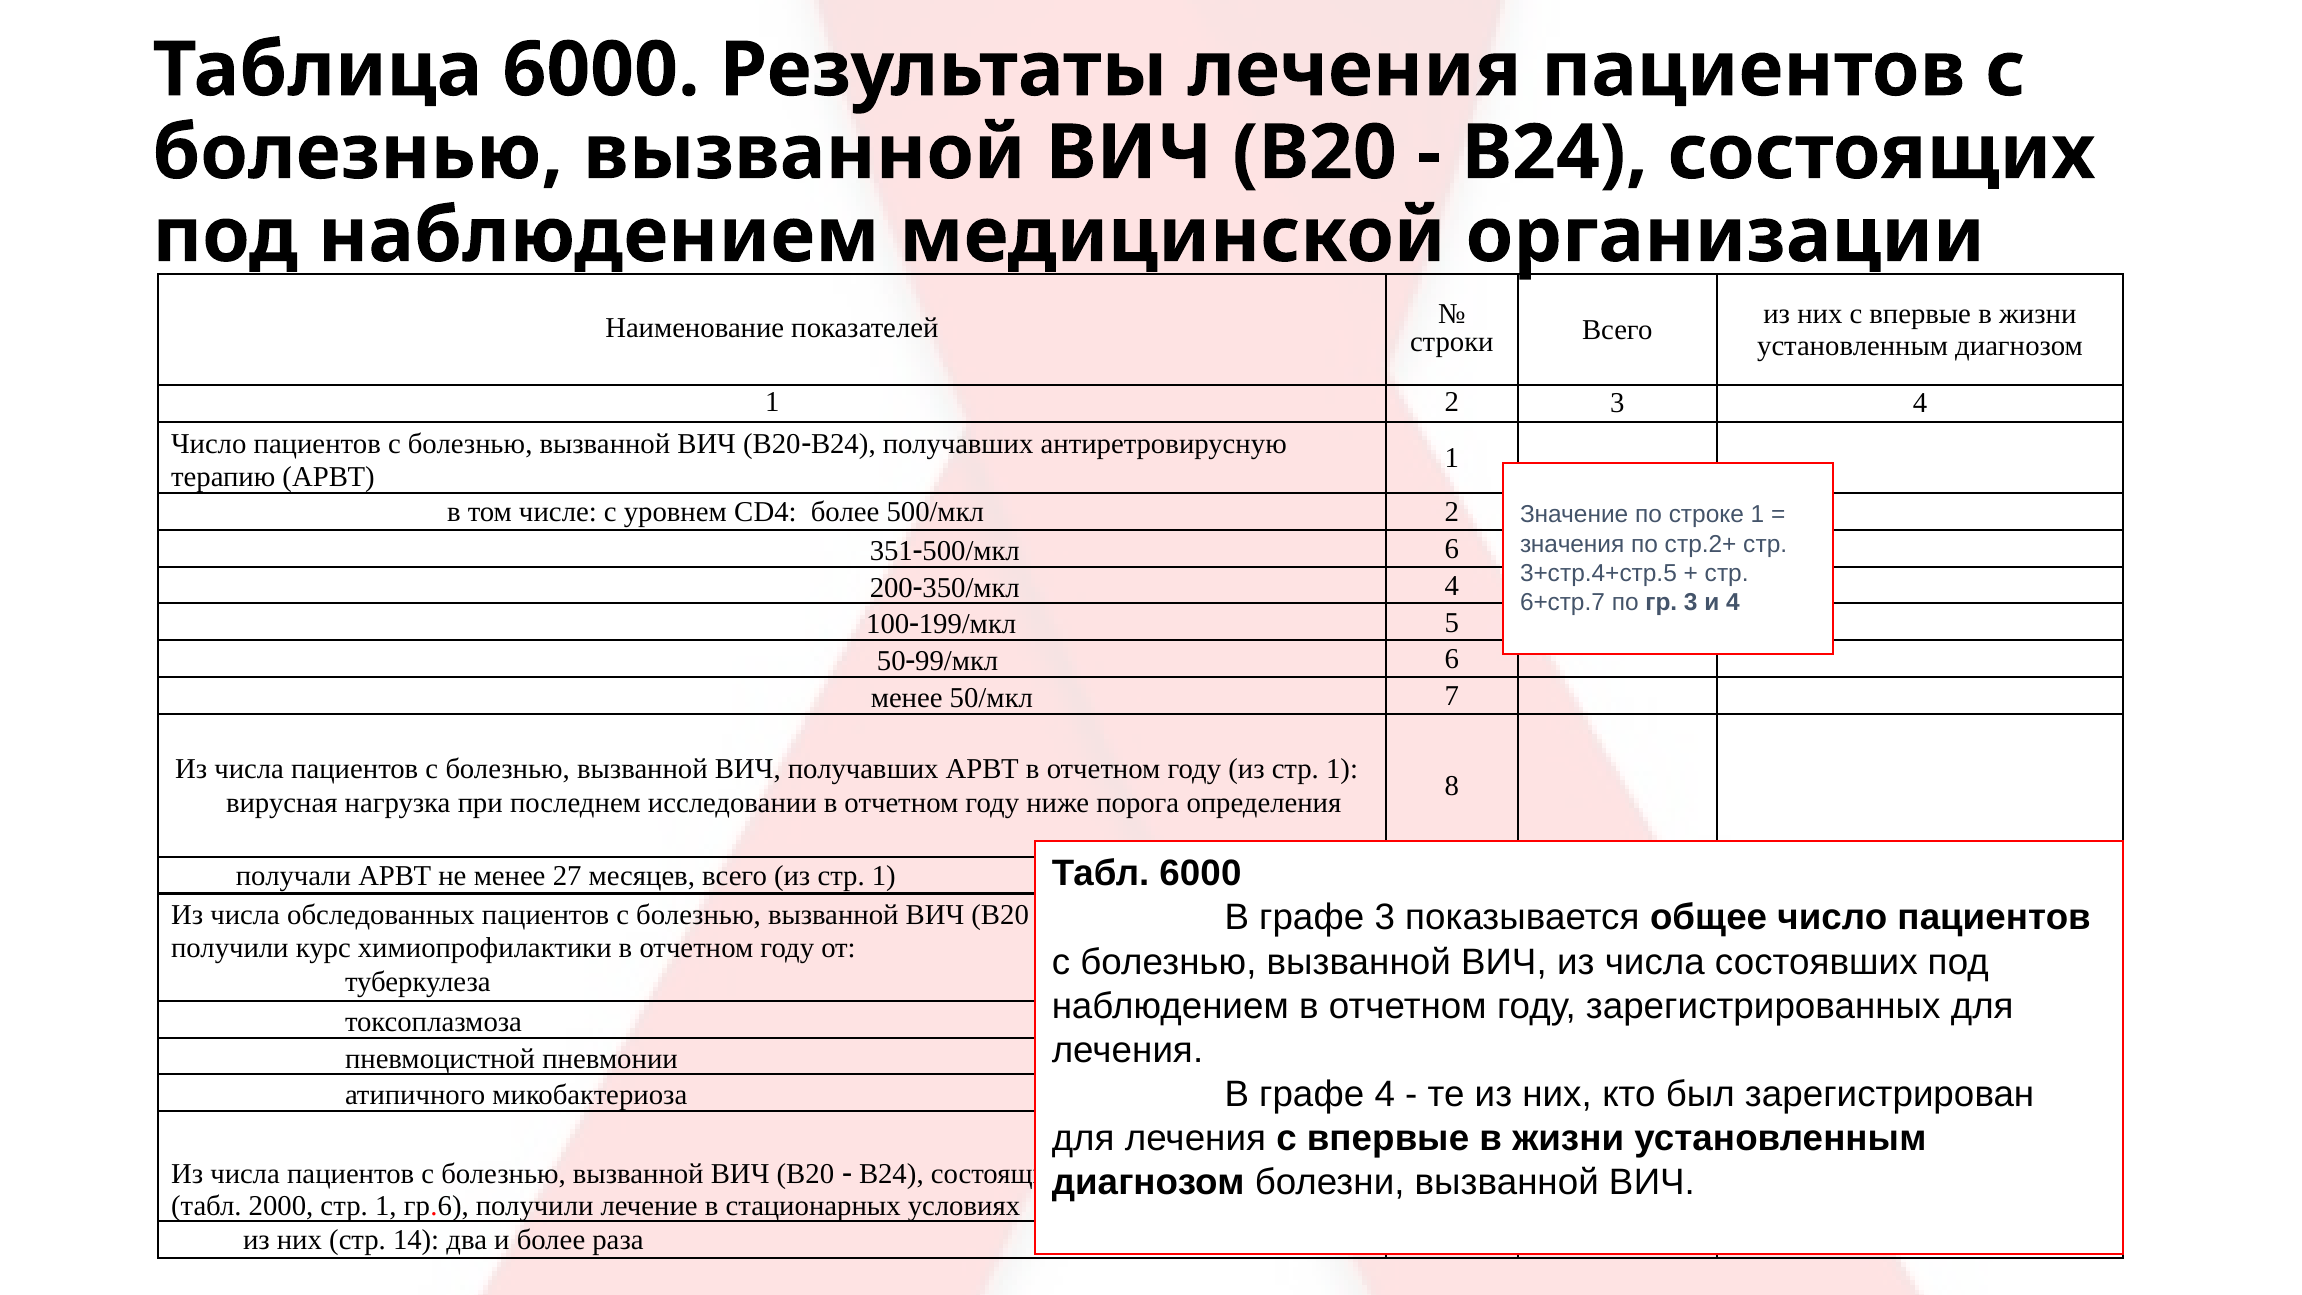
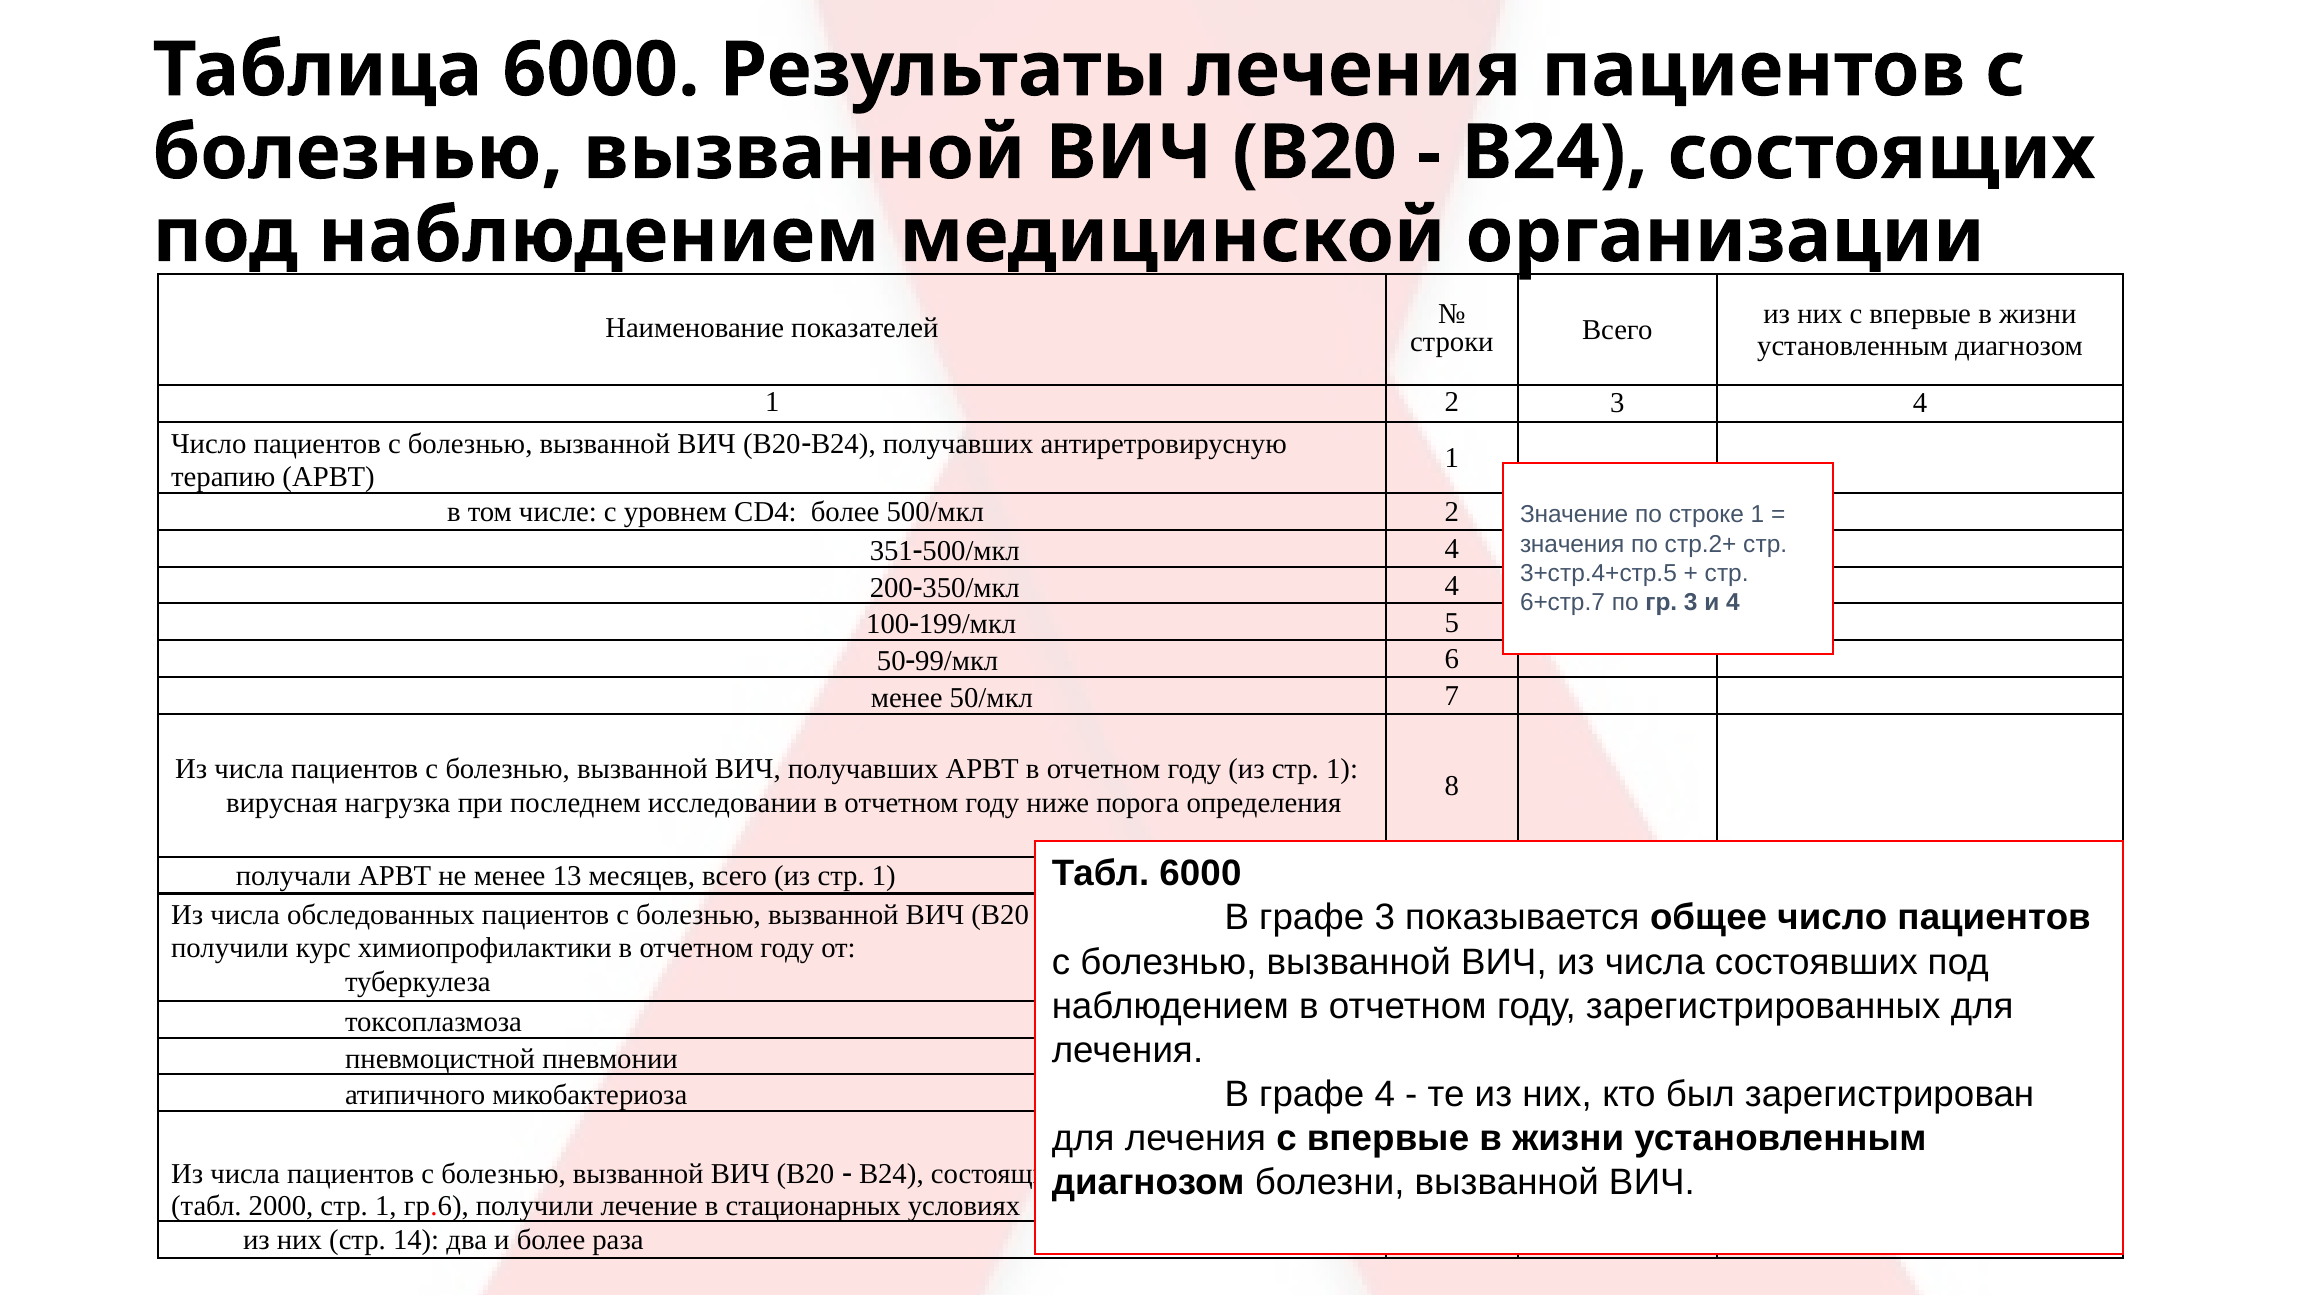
351500/мкл 6: 6 -> 4
менее 27: 27 -> 13
